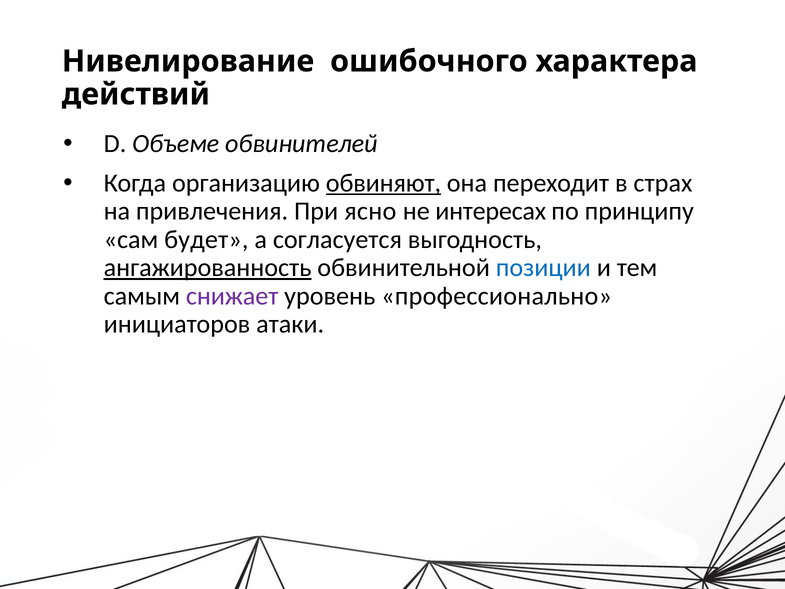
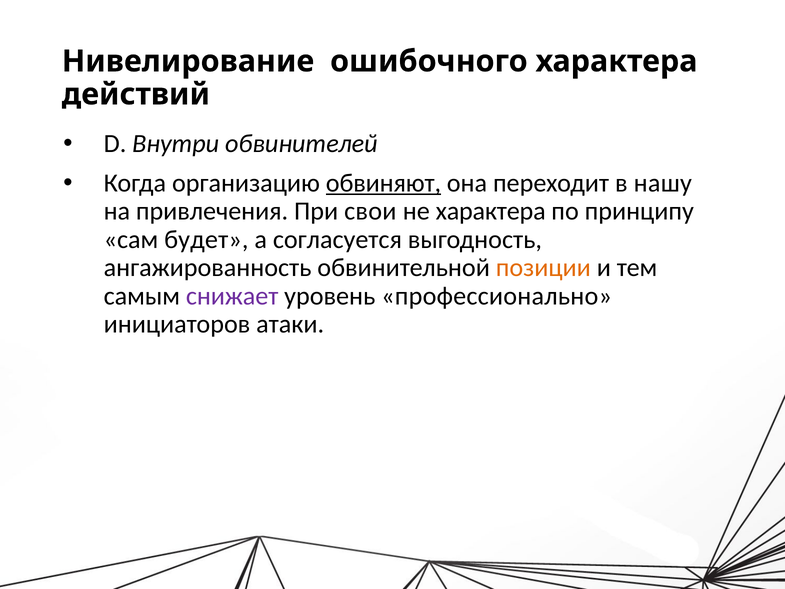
Объеме: Объеме -> Внутри
страх: страх -> нашу
ясно: ясно -> свои
не интересах: интересах -> характера
ангажированность underline: present -> none
позиции colour: blue -> orange
